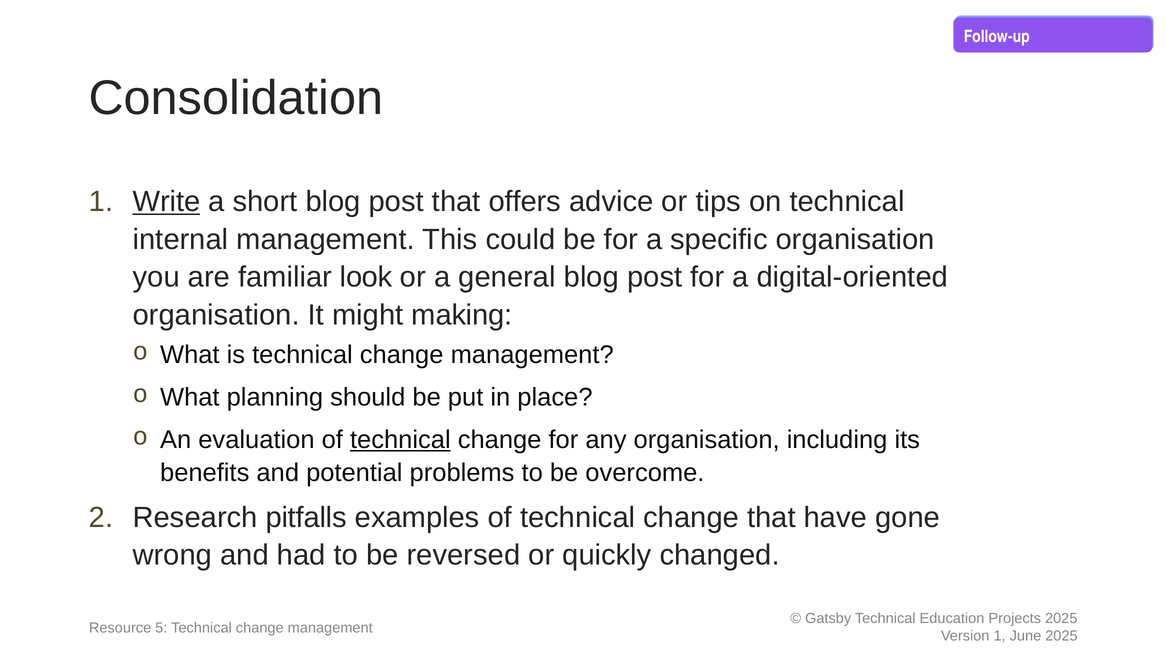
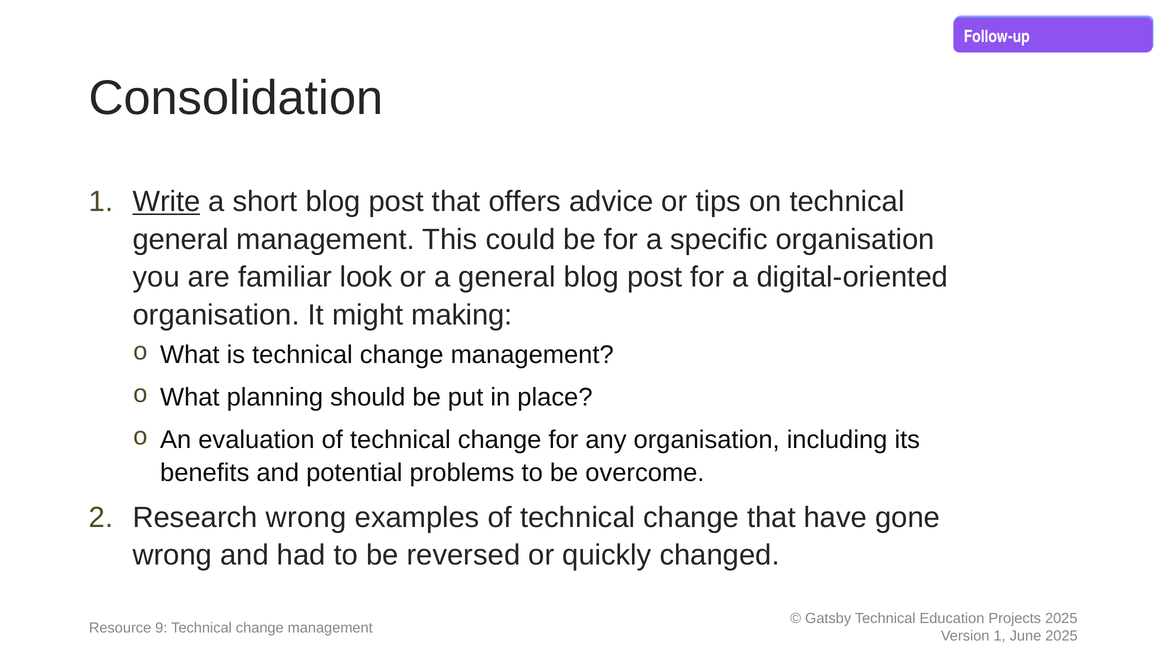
internal at (181, 239): internal -> general
technical at (400, 439) underline: present -> none
Research pitfalls: pitfalls -> wrong
5: 5 -> 9
